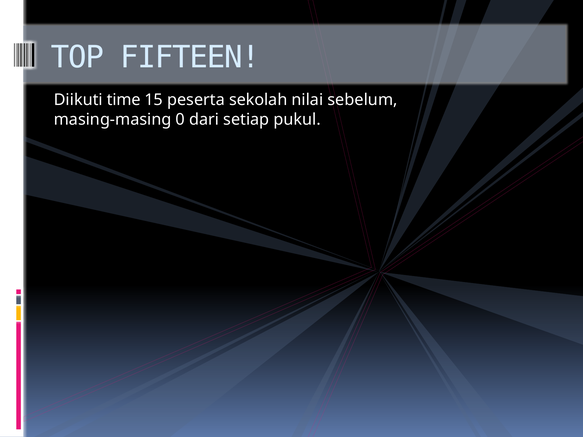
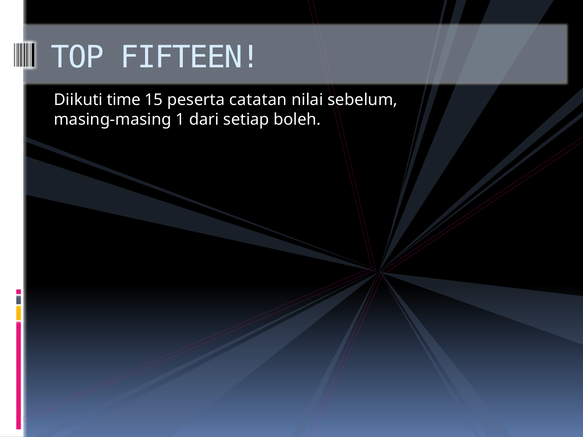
sekolah: sekolah -> catatan
0: 0 -> 1
pukul: pukul -> boleh
